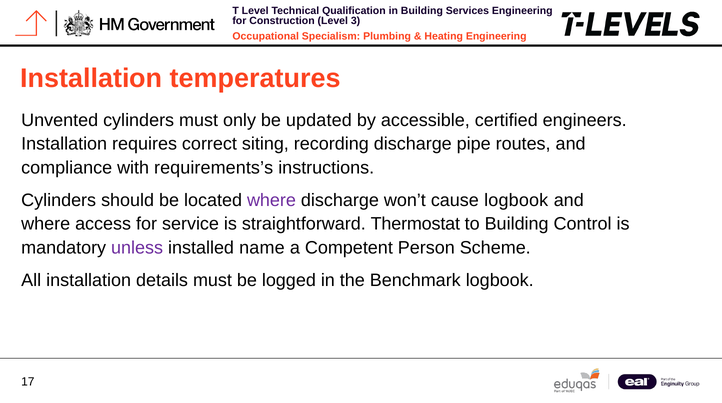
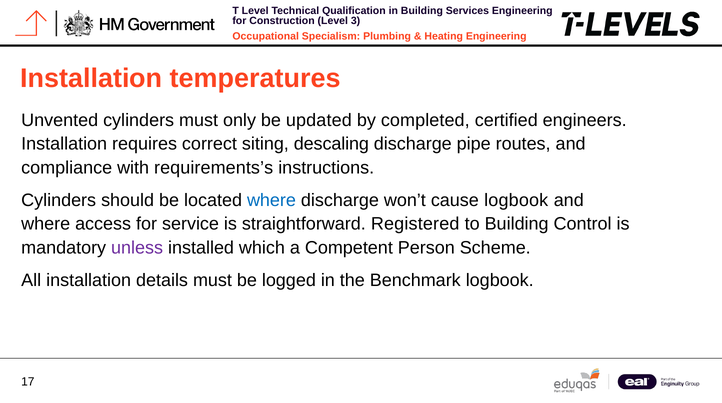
accessible: accessible -> completed
recording: recording -> descaling
where at (271, 201) colour: purple -> blue
Thermostat: Thermostat -> Registered
name: name -> which
